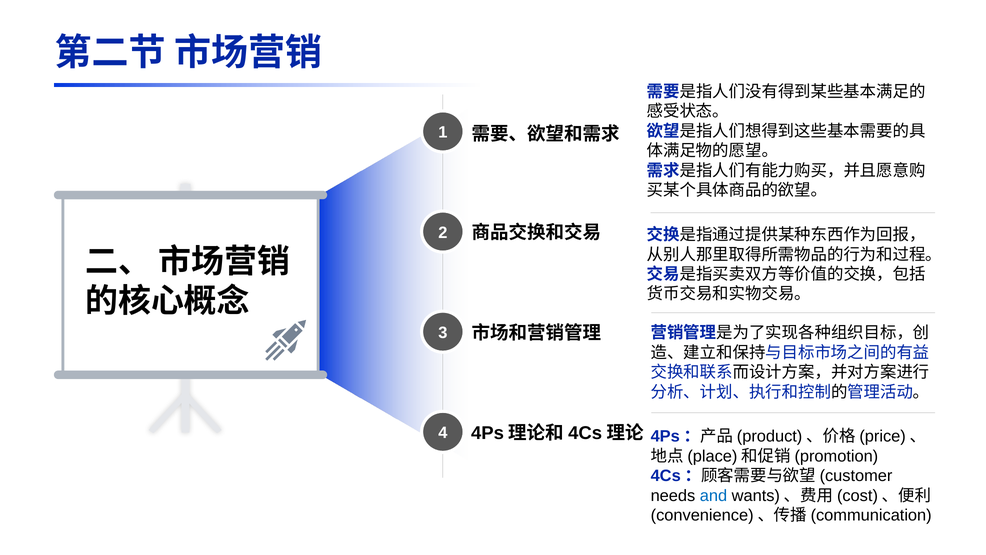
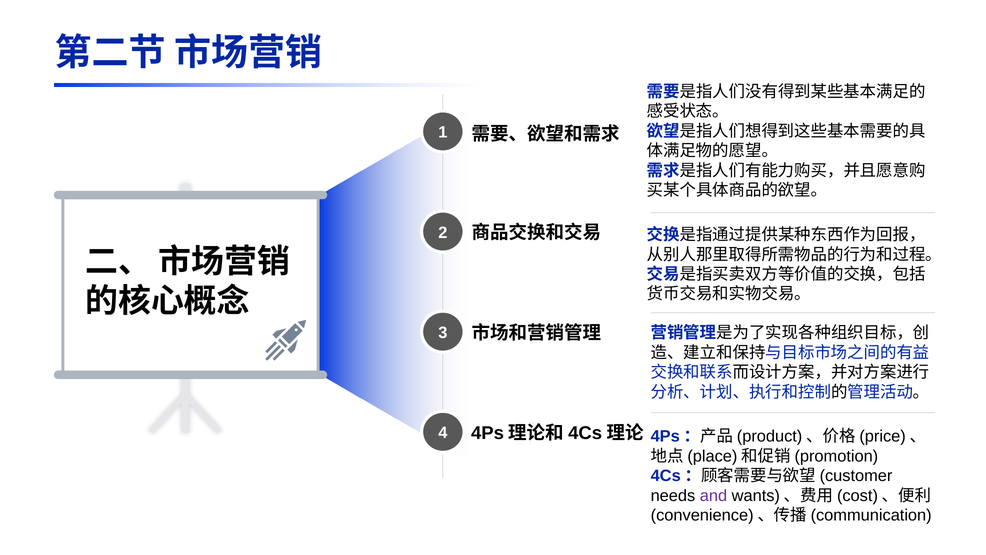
and colour: blue -> purple
